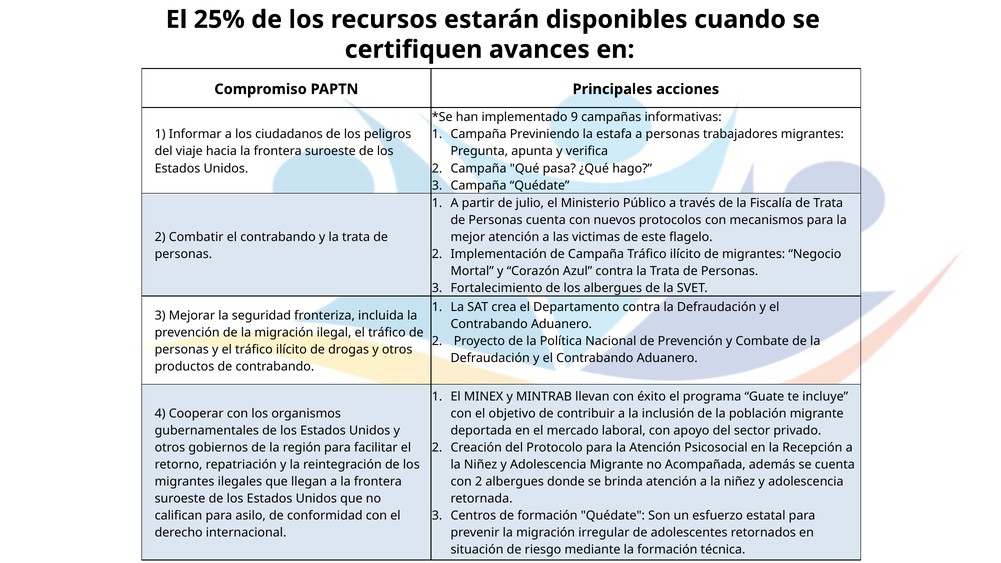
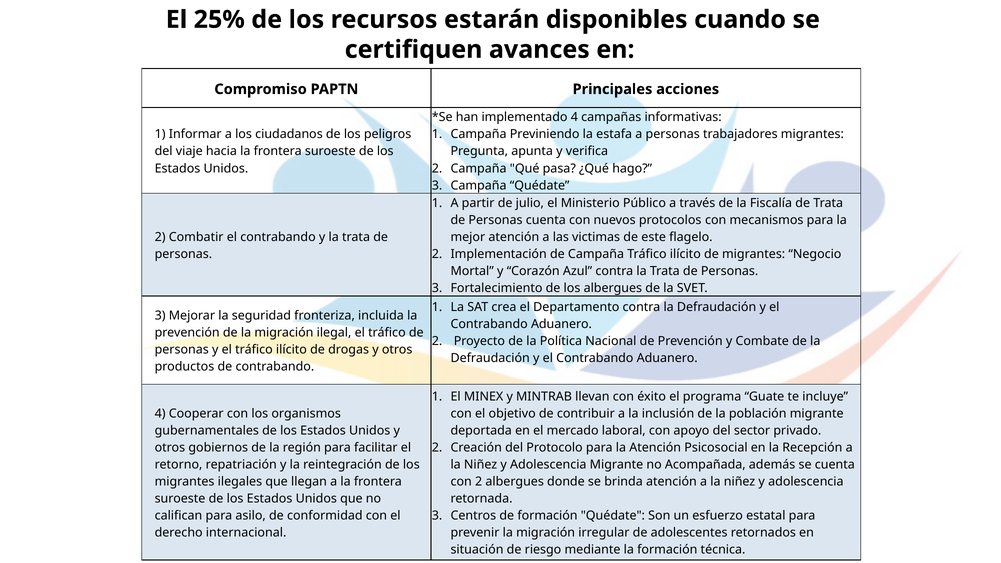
implementado 9: 9 -> 4
